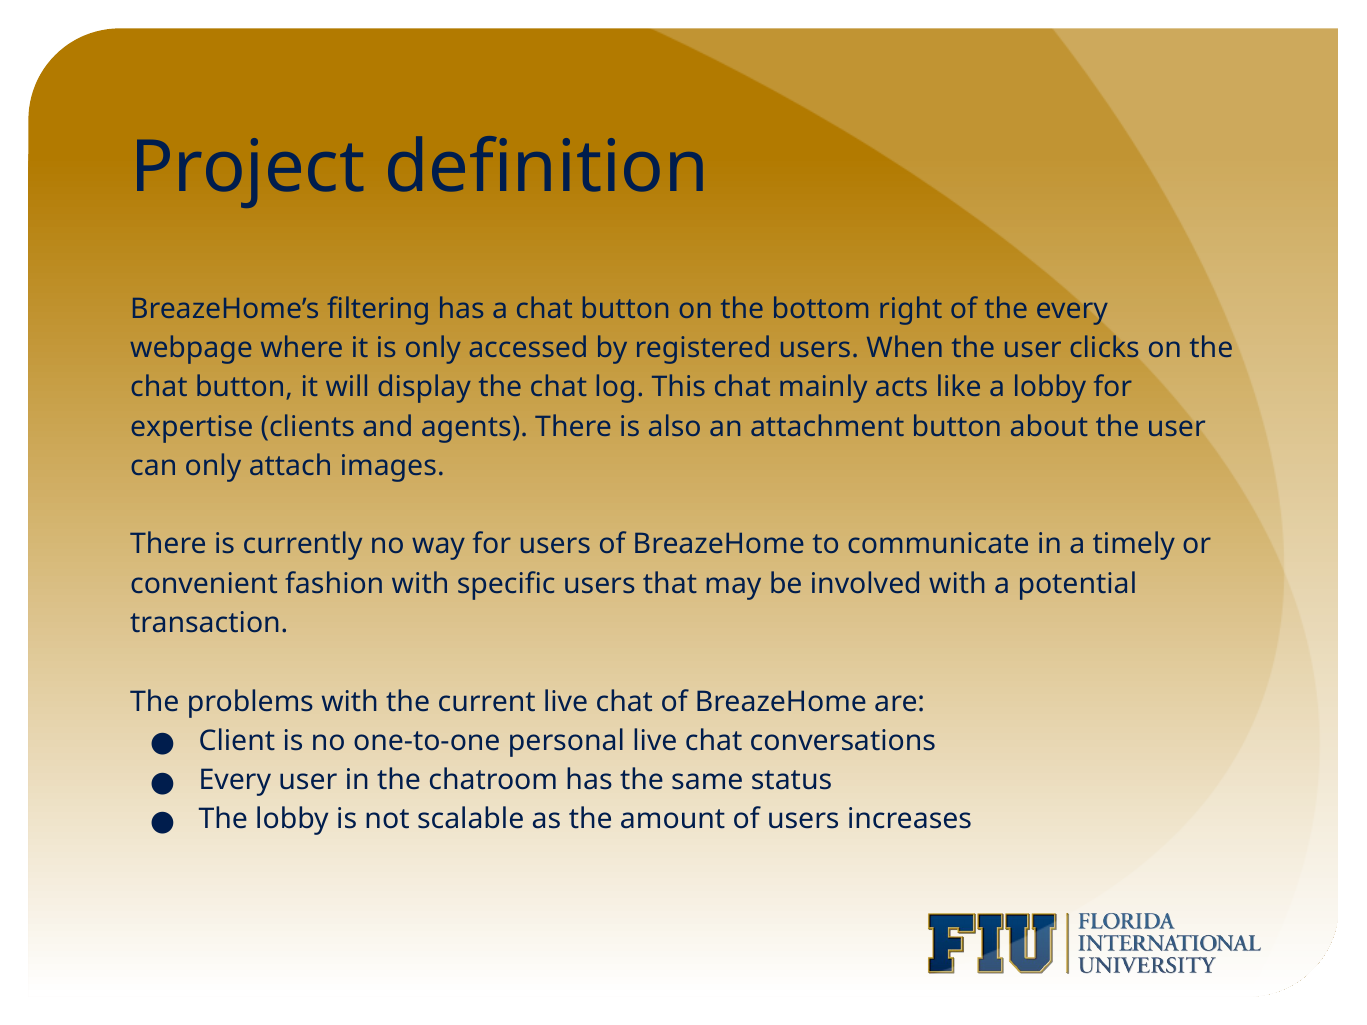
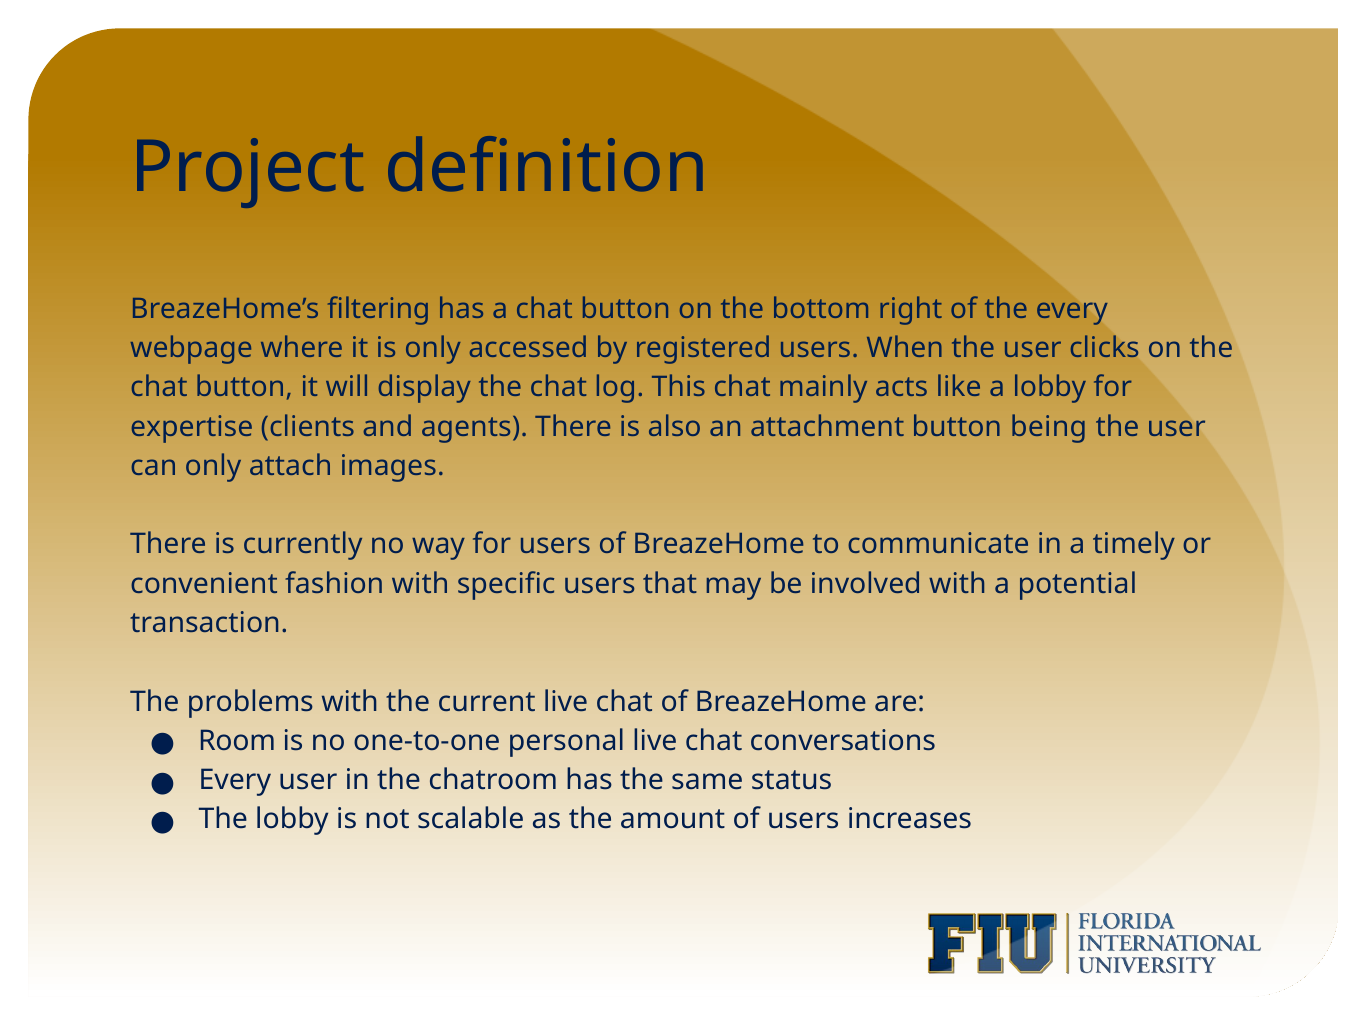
about: about -> being
Client: Client -> Room
